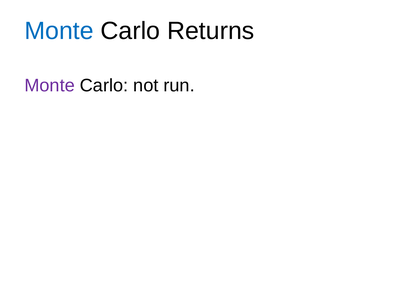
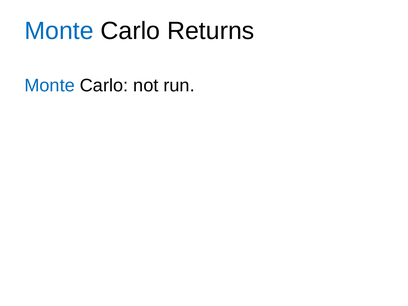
Monte at (50, 86) colour: purple -> blue
